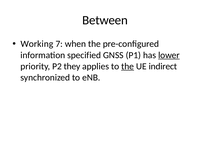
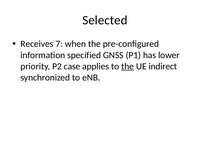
Between: Between -> Selected
Working: Working -> Receives
lower underline: present -> none
they: they -> case
